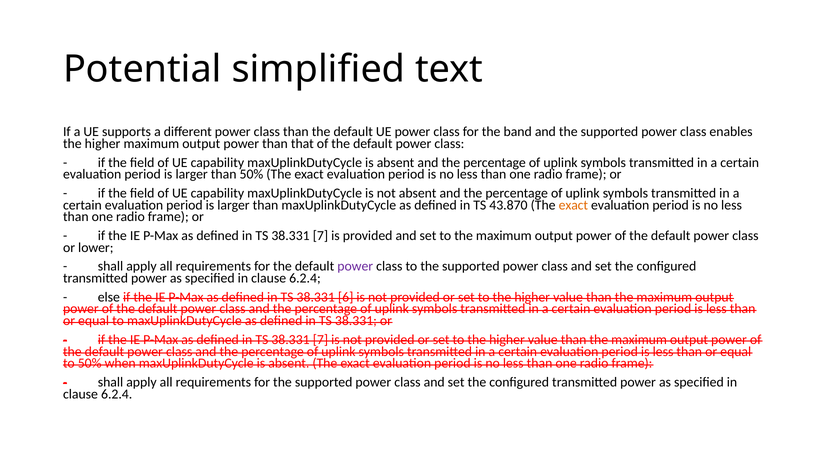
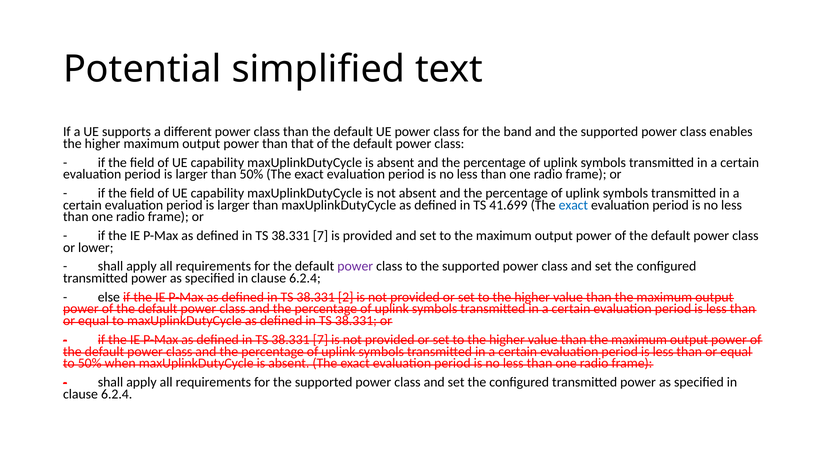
43.870: 43.870 -> 41.699
exact at (573, 205) colour: orange -> blue
6: 6 -> 2
